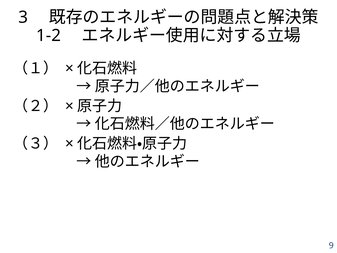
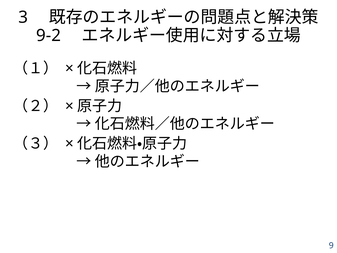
1-2: 1-2 -> 9-2
